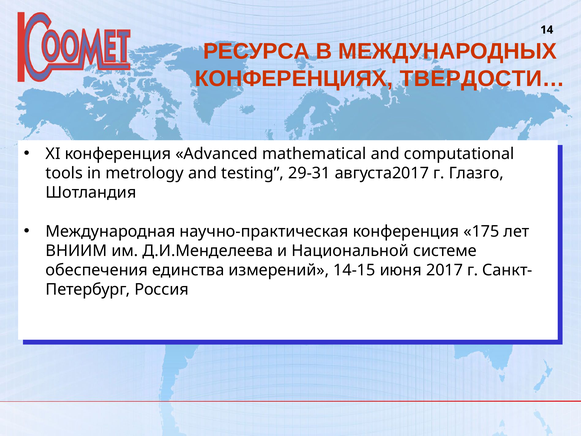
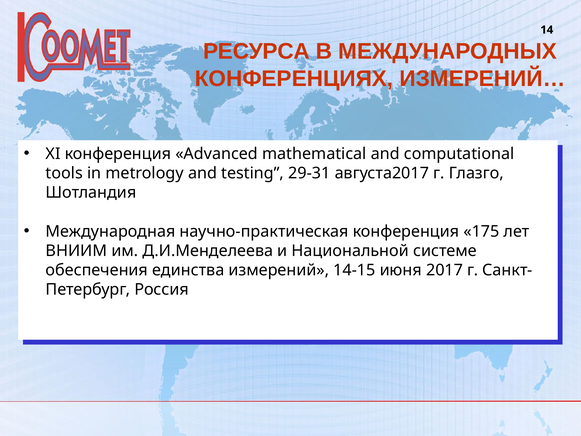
ТВЕРДОСТИ…: ТВЕРДОСТИ… -> ИЗМЕРЕНИЙ…
